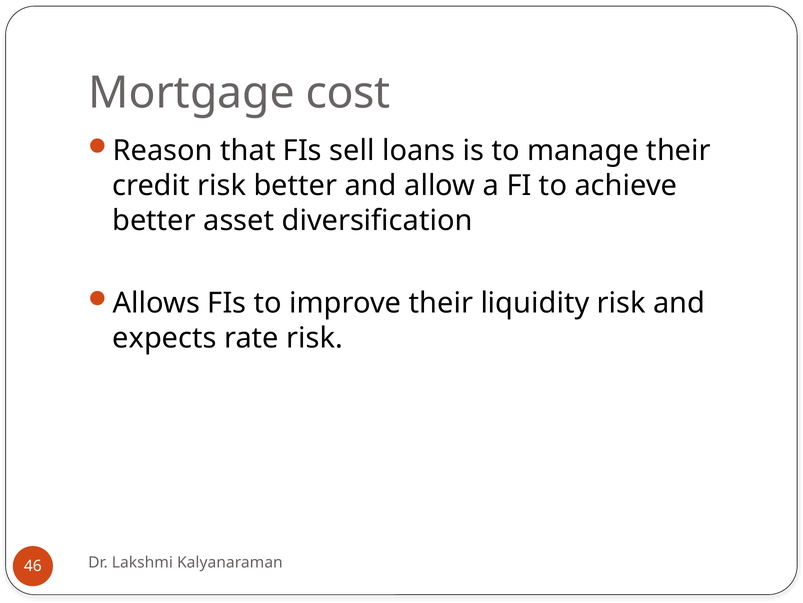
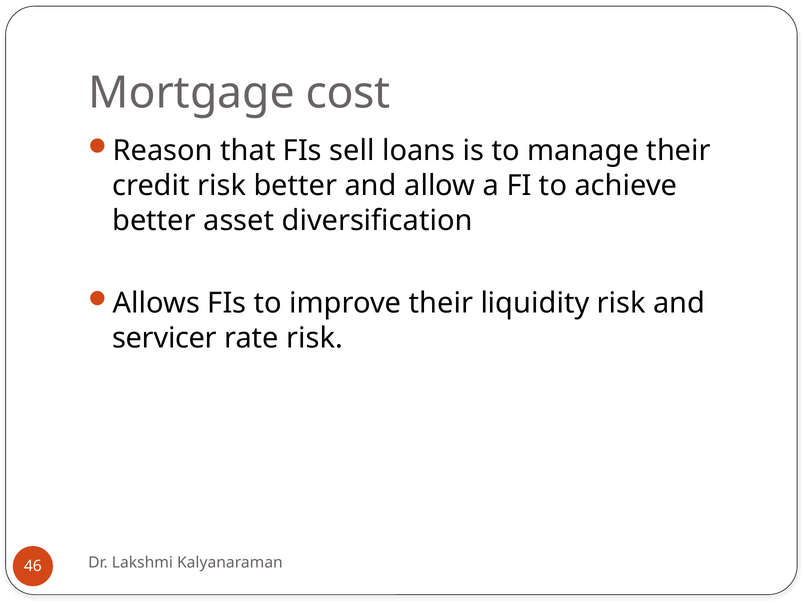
expects: expects -> servicer
